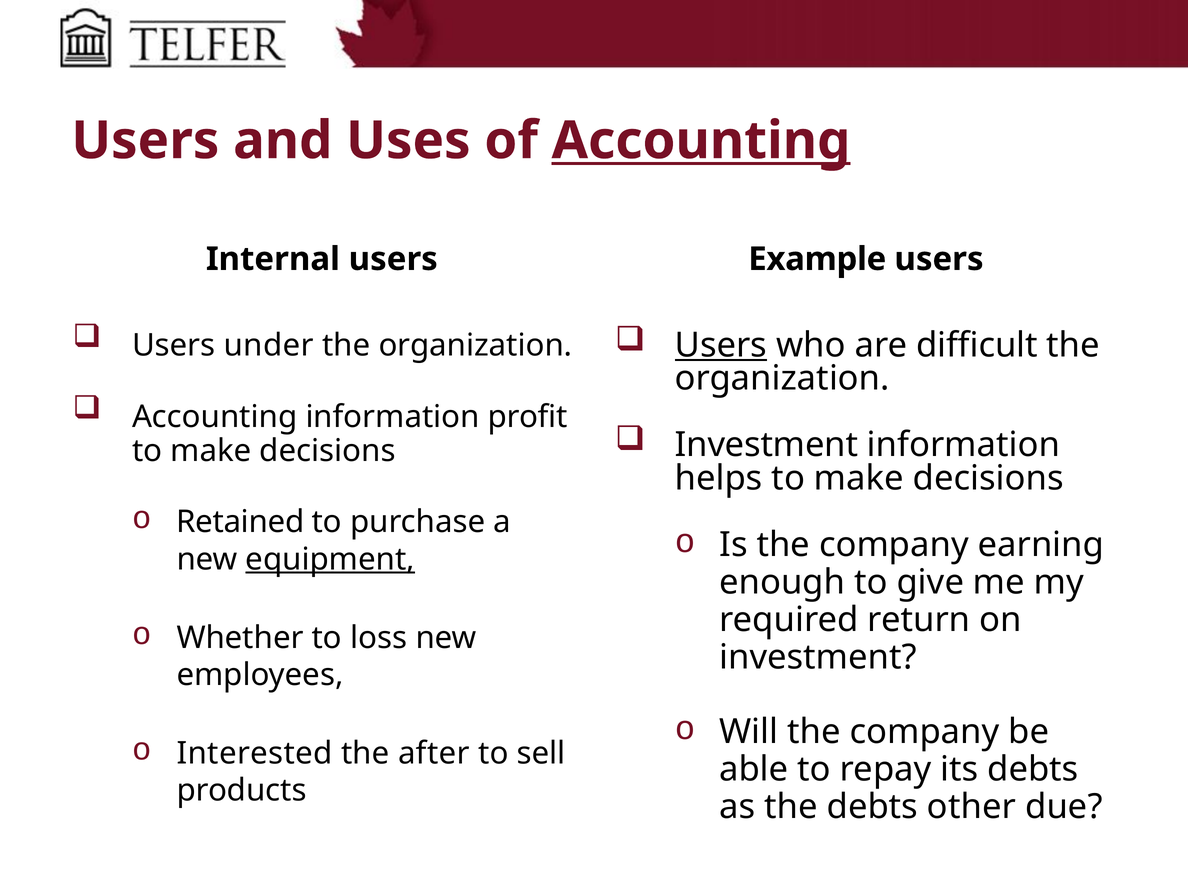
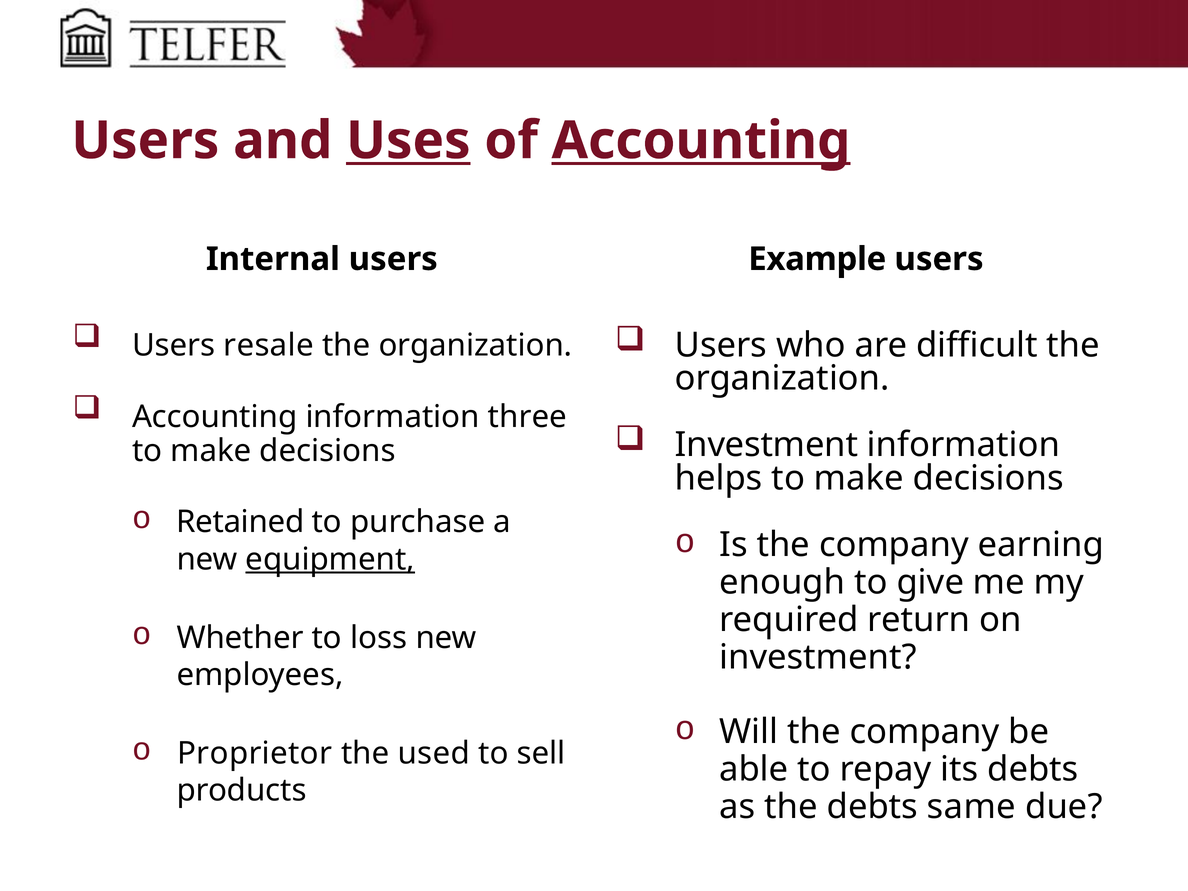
Uses underline: none -> present
under: under -> resale
Users at (721, 345) underline: present -> none
profit: profit -> three
Interested: Interested -> Proprietor
after: after -> used
other: other -> same
